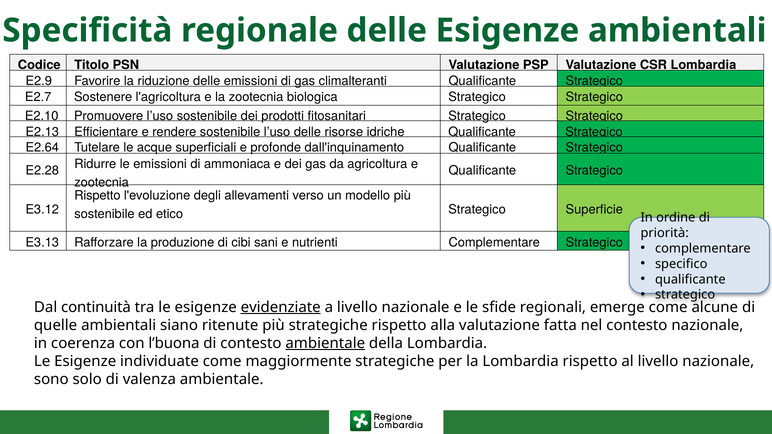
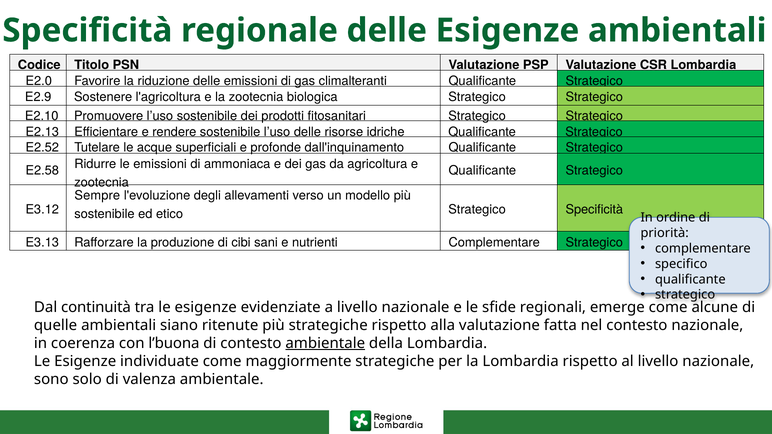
E2.9: E2.9 -> E2.0
E2.7: E2.7 -> E2.9
E2.64: E2.64 -> E2.52
E2.28: E2.28 -> E2.58
Rispetto at (97, 196): Rispetto -> Sempre
Strategico Superficie: Superficie -> Specificità
evidenziate underline: present -> none
